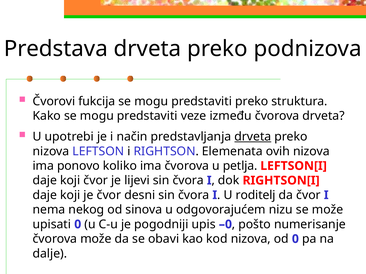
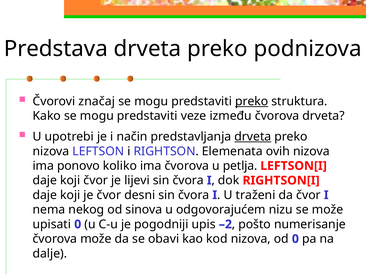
fukcija: fukcija -> značaj
preko at (252, 102) underline: none -> present
roditelj: roditelj -> traženi
–0: –0 -> –2
